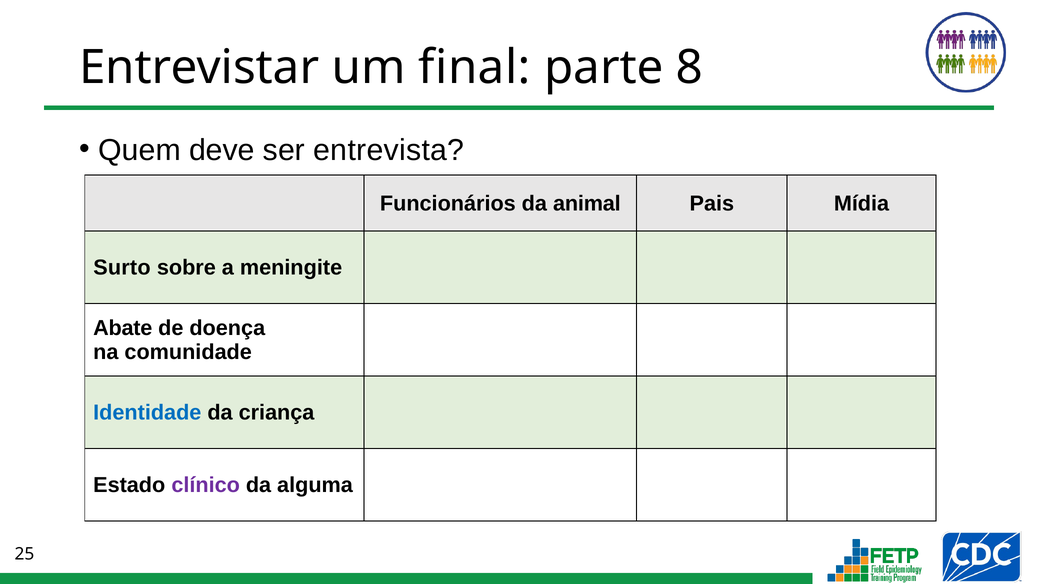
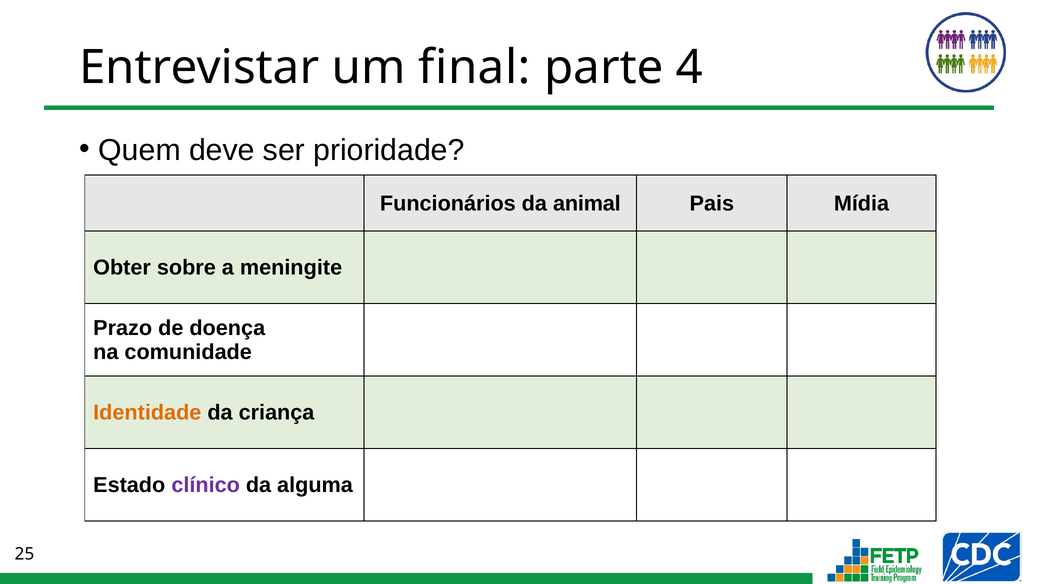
8: 8 -> 4
entrevista: entrevista -> prioridade
Surto: Surto -> Obter
Abate: Abate -> Prazo
Identidade colour: blue -> orange
